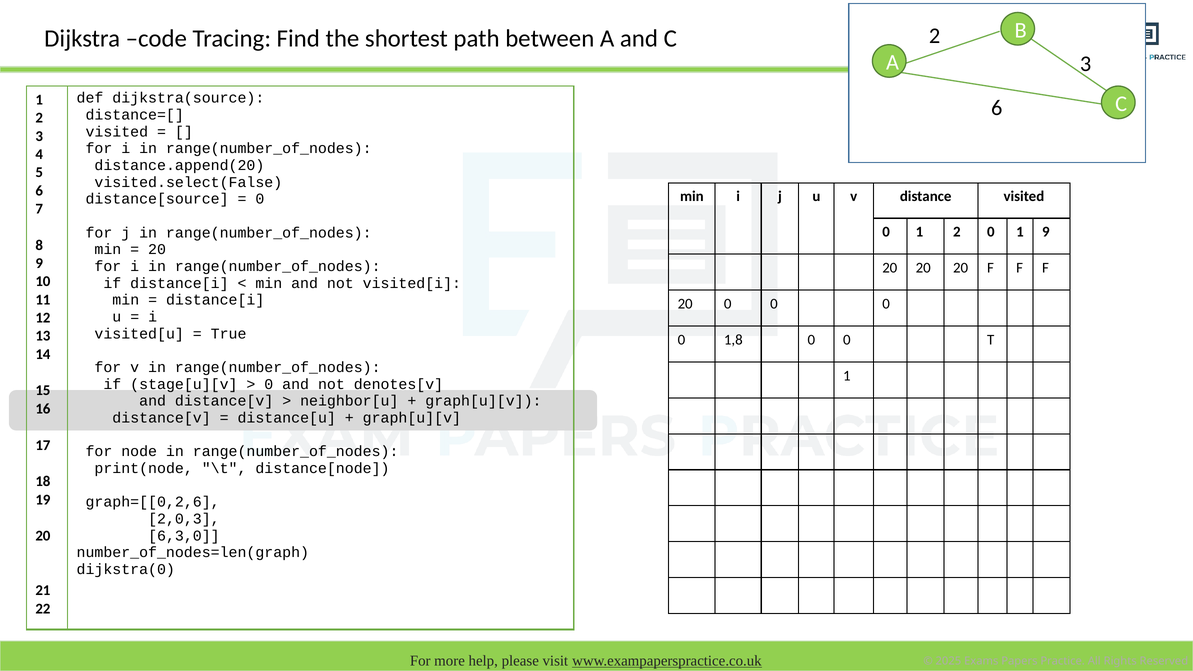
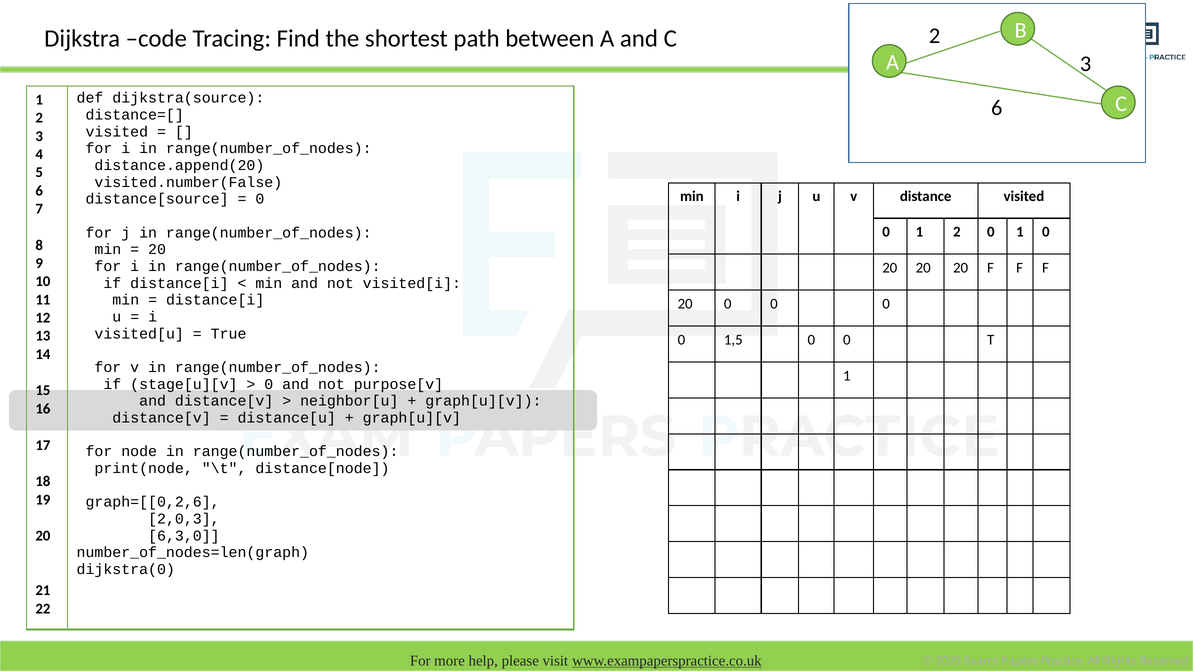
visited.select(False: visited.select(False -> visited.number(False
1 9: 9 -> 0
1,8: 1,8 -> 1,5
denotes[v: denotes[v -> purpose[v
